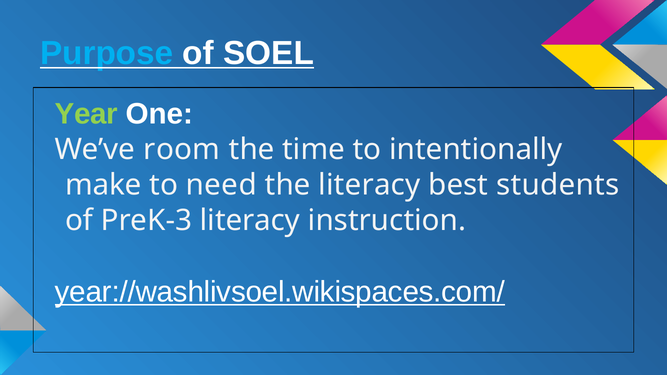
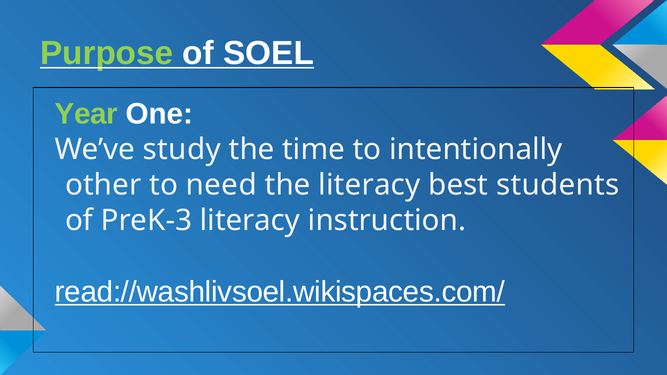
Purpose colour: light blue -> light green
room: room -> study
make: make -> other
year://washlivsoel.wikispaces.com/: year://washlivsoel.wikispaces.com/ -> read://washlivsoel.wikispaces.com/
